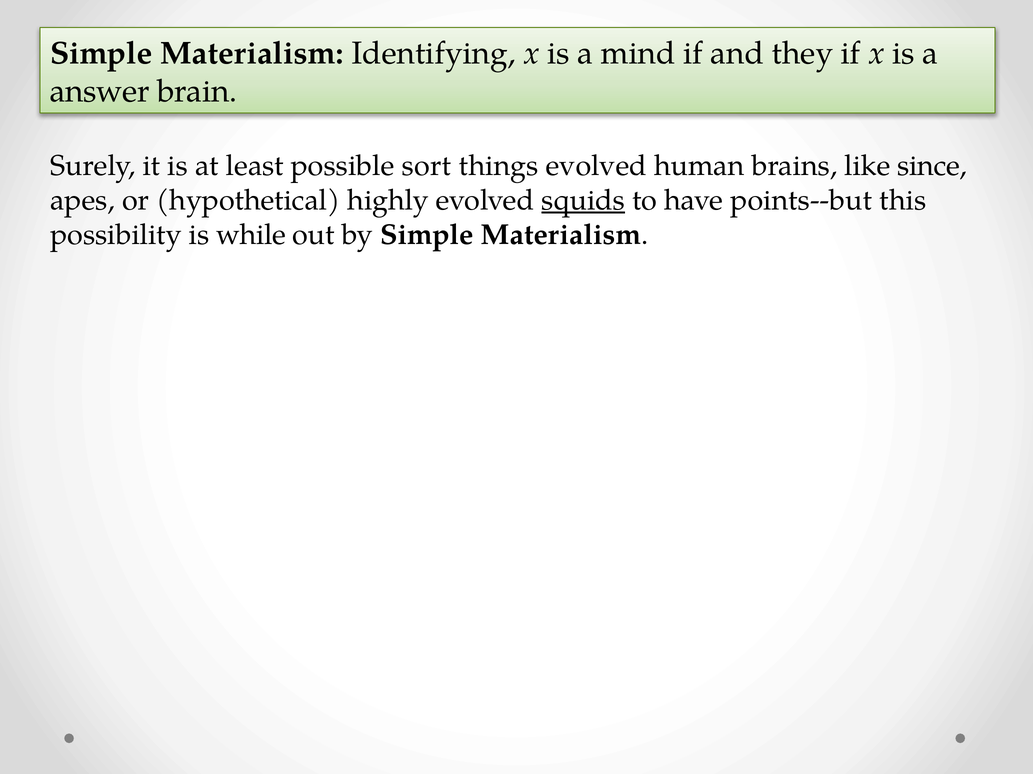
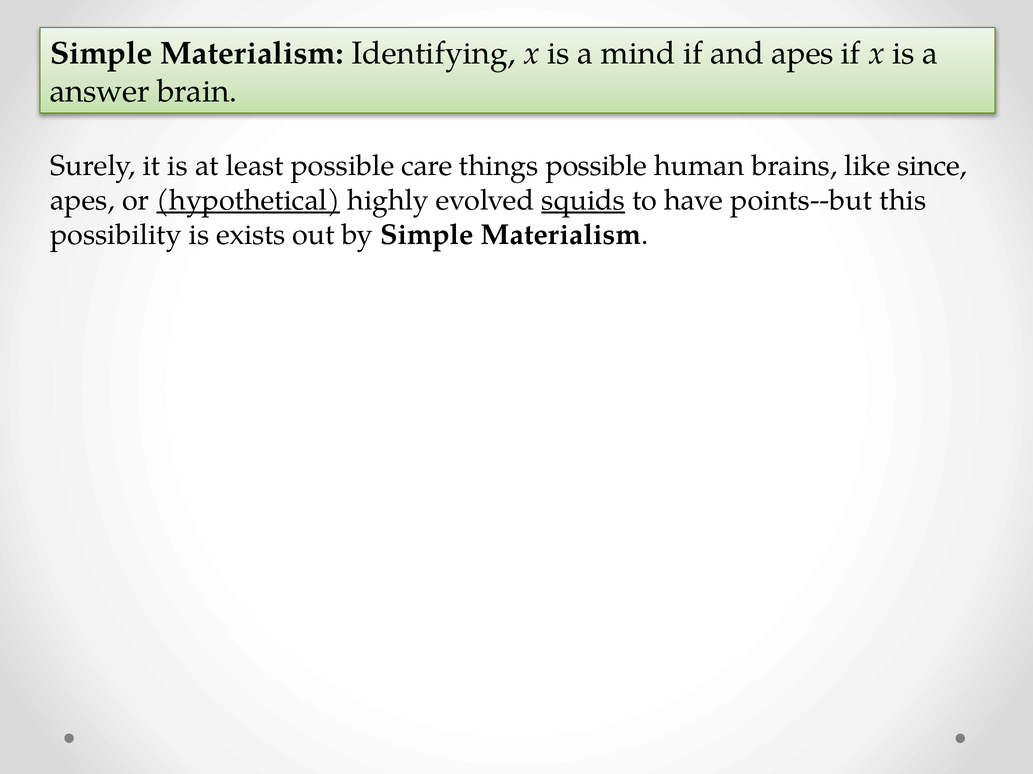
and they: they -> apes
sort: sort -> care
things evolved: evolved -> possible
hypothetical underline: none -> present
while: while -> exists
